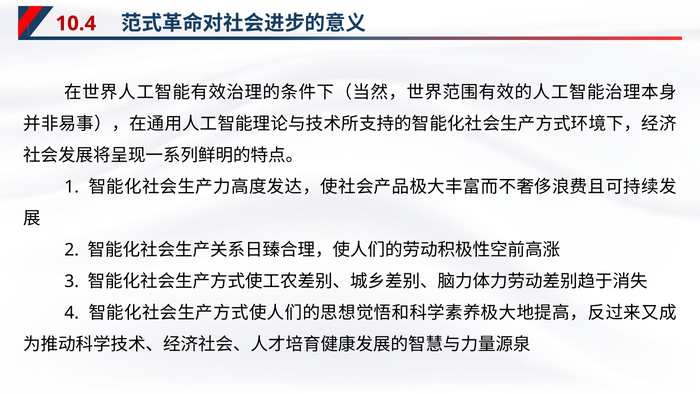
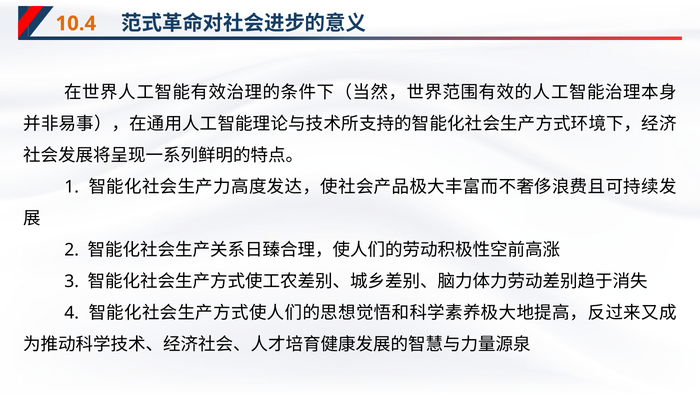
10.4 colour: red -> orange
